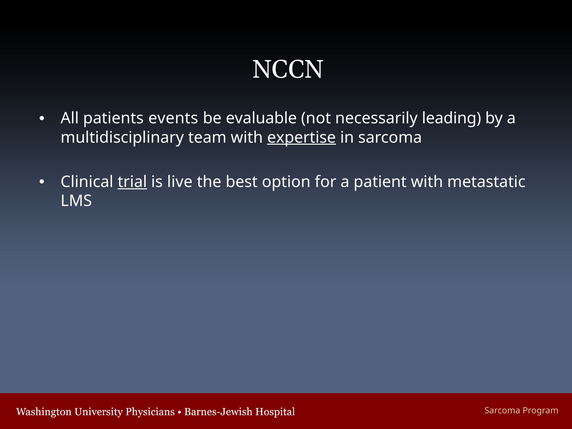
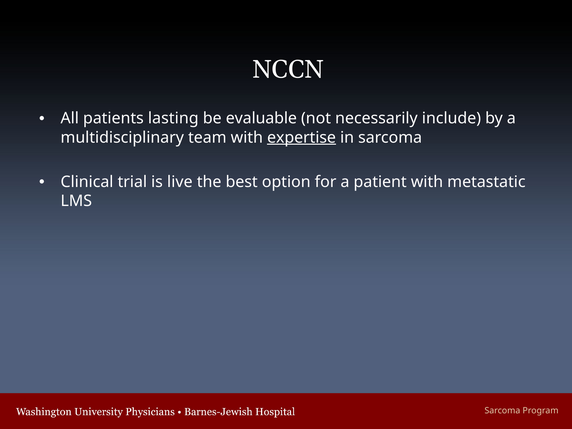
events: events -> lasting
leading: leading -> include
trial underline: present -> none
